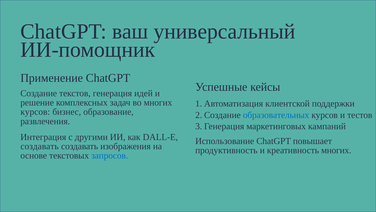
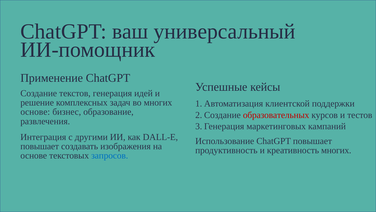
курсов at (35, 112): курсов -> основе
образовательных colour: blue -> red
создавать at (40, 146): создавать -> повышает
